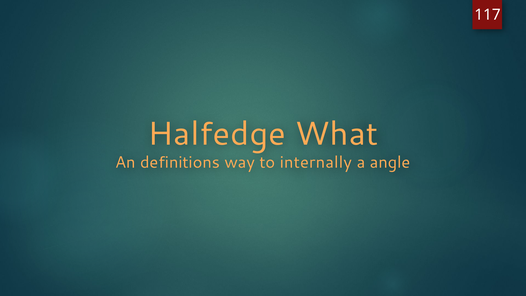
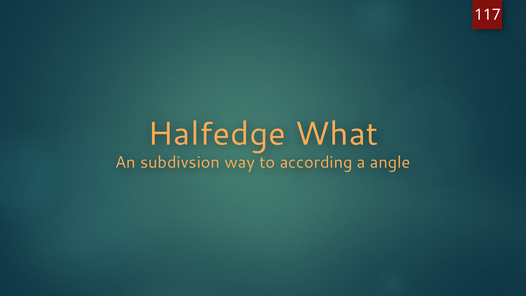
definitions: definitions -> subdivsion
internally: internally -> according
